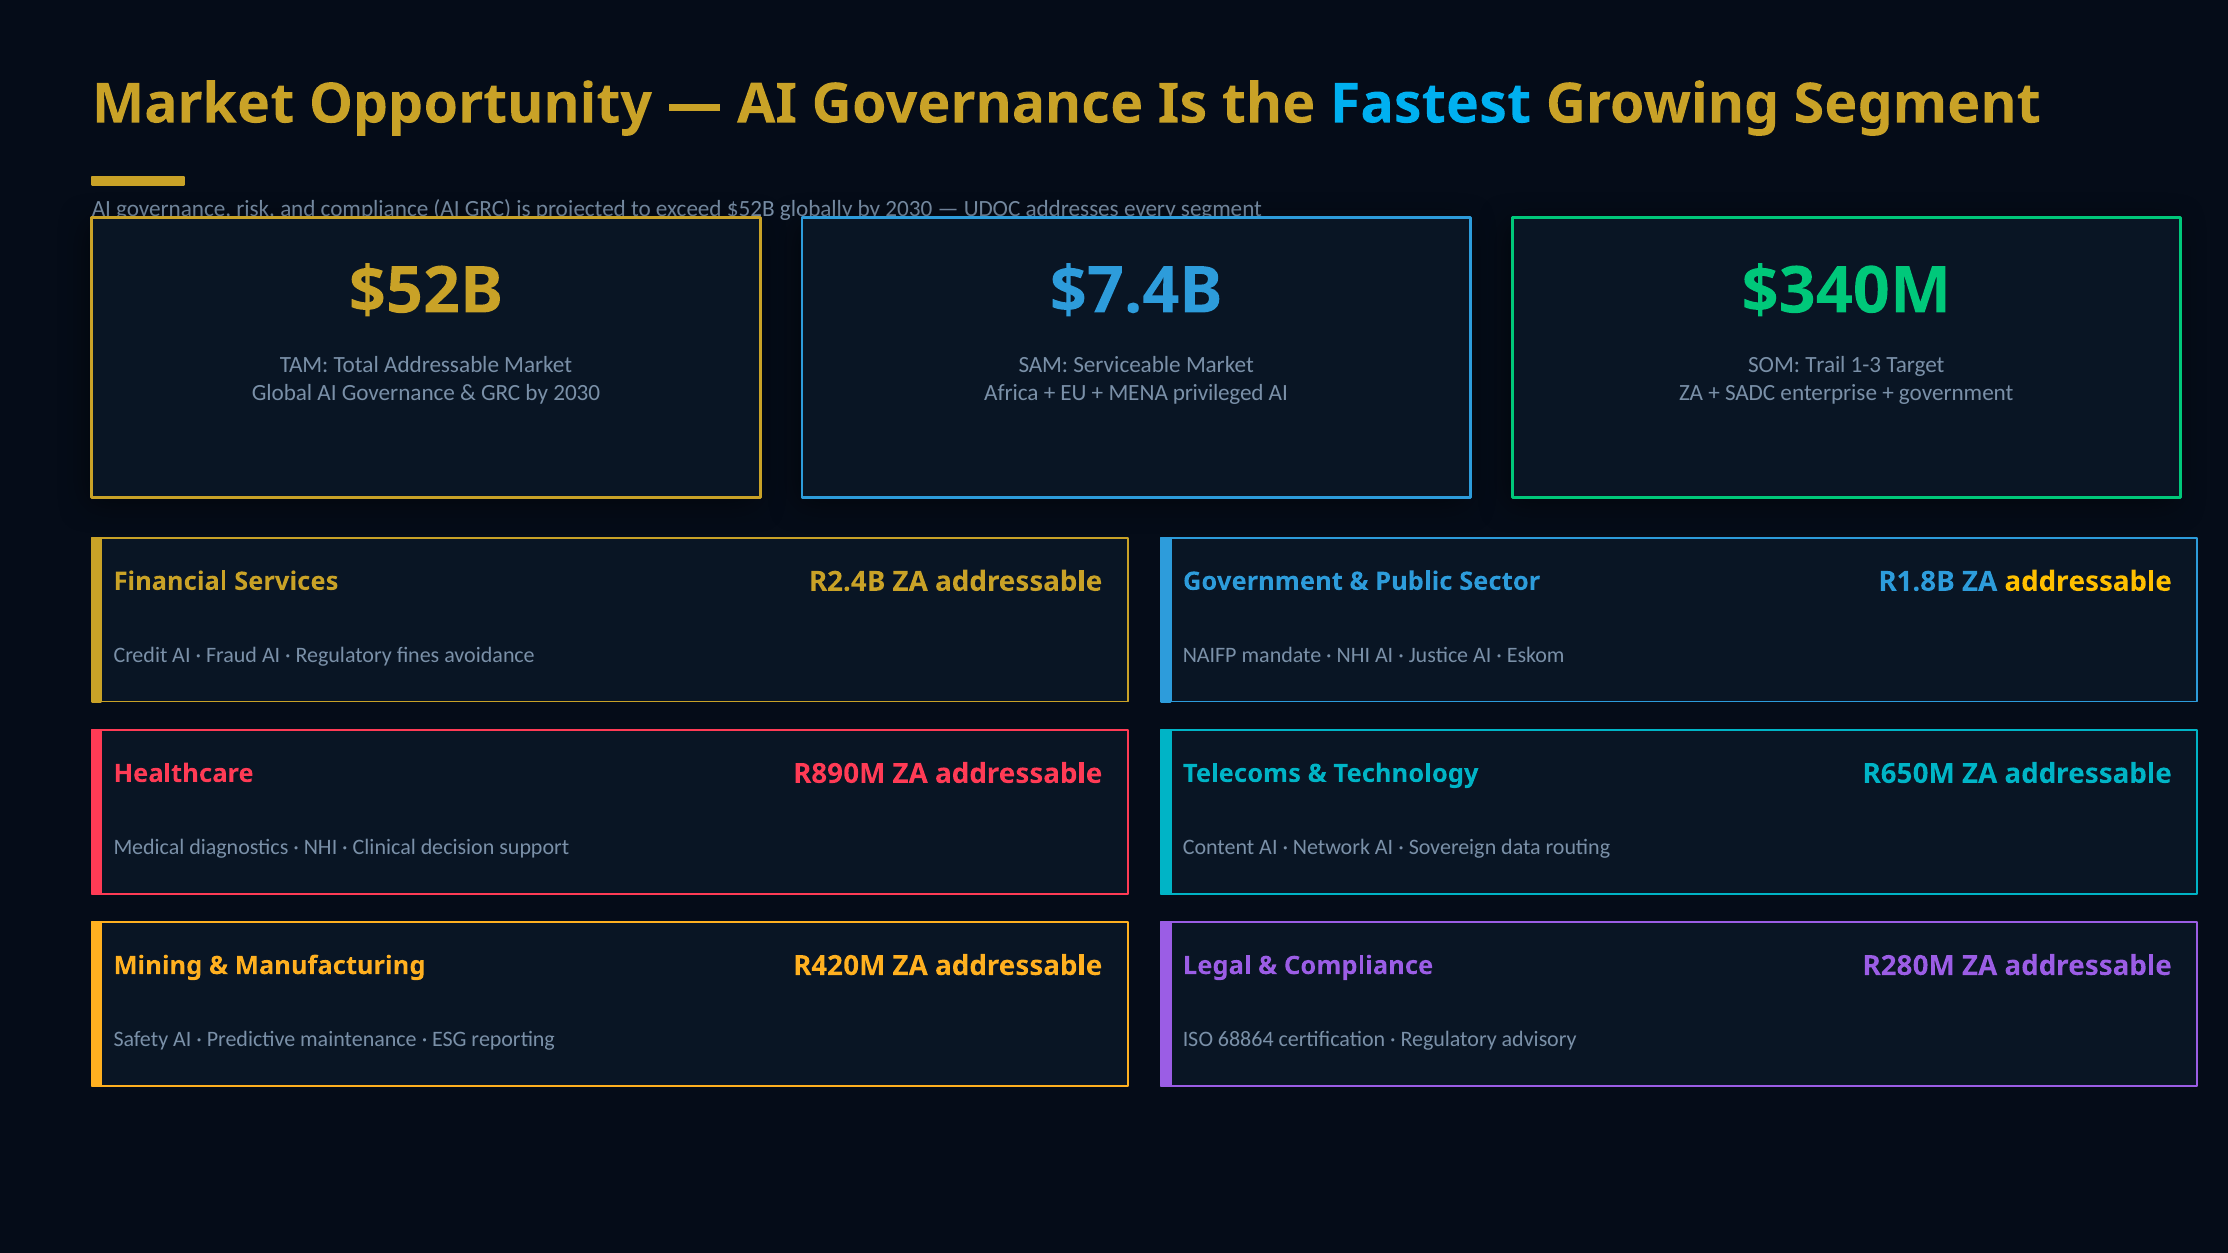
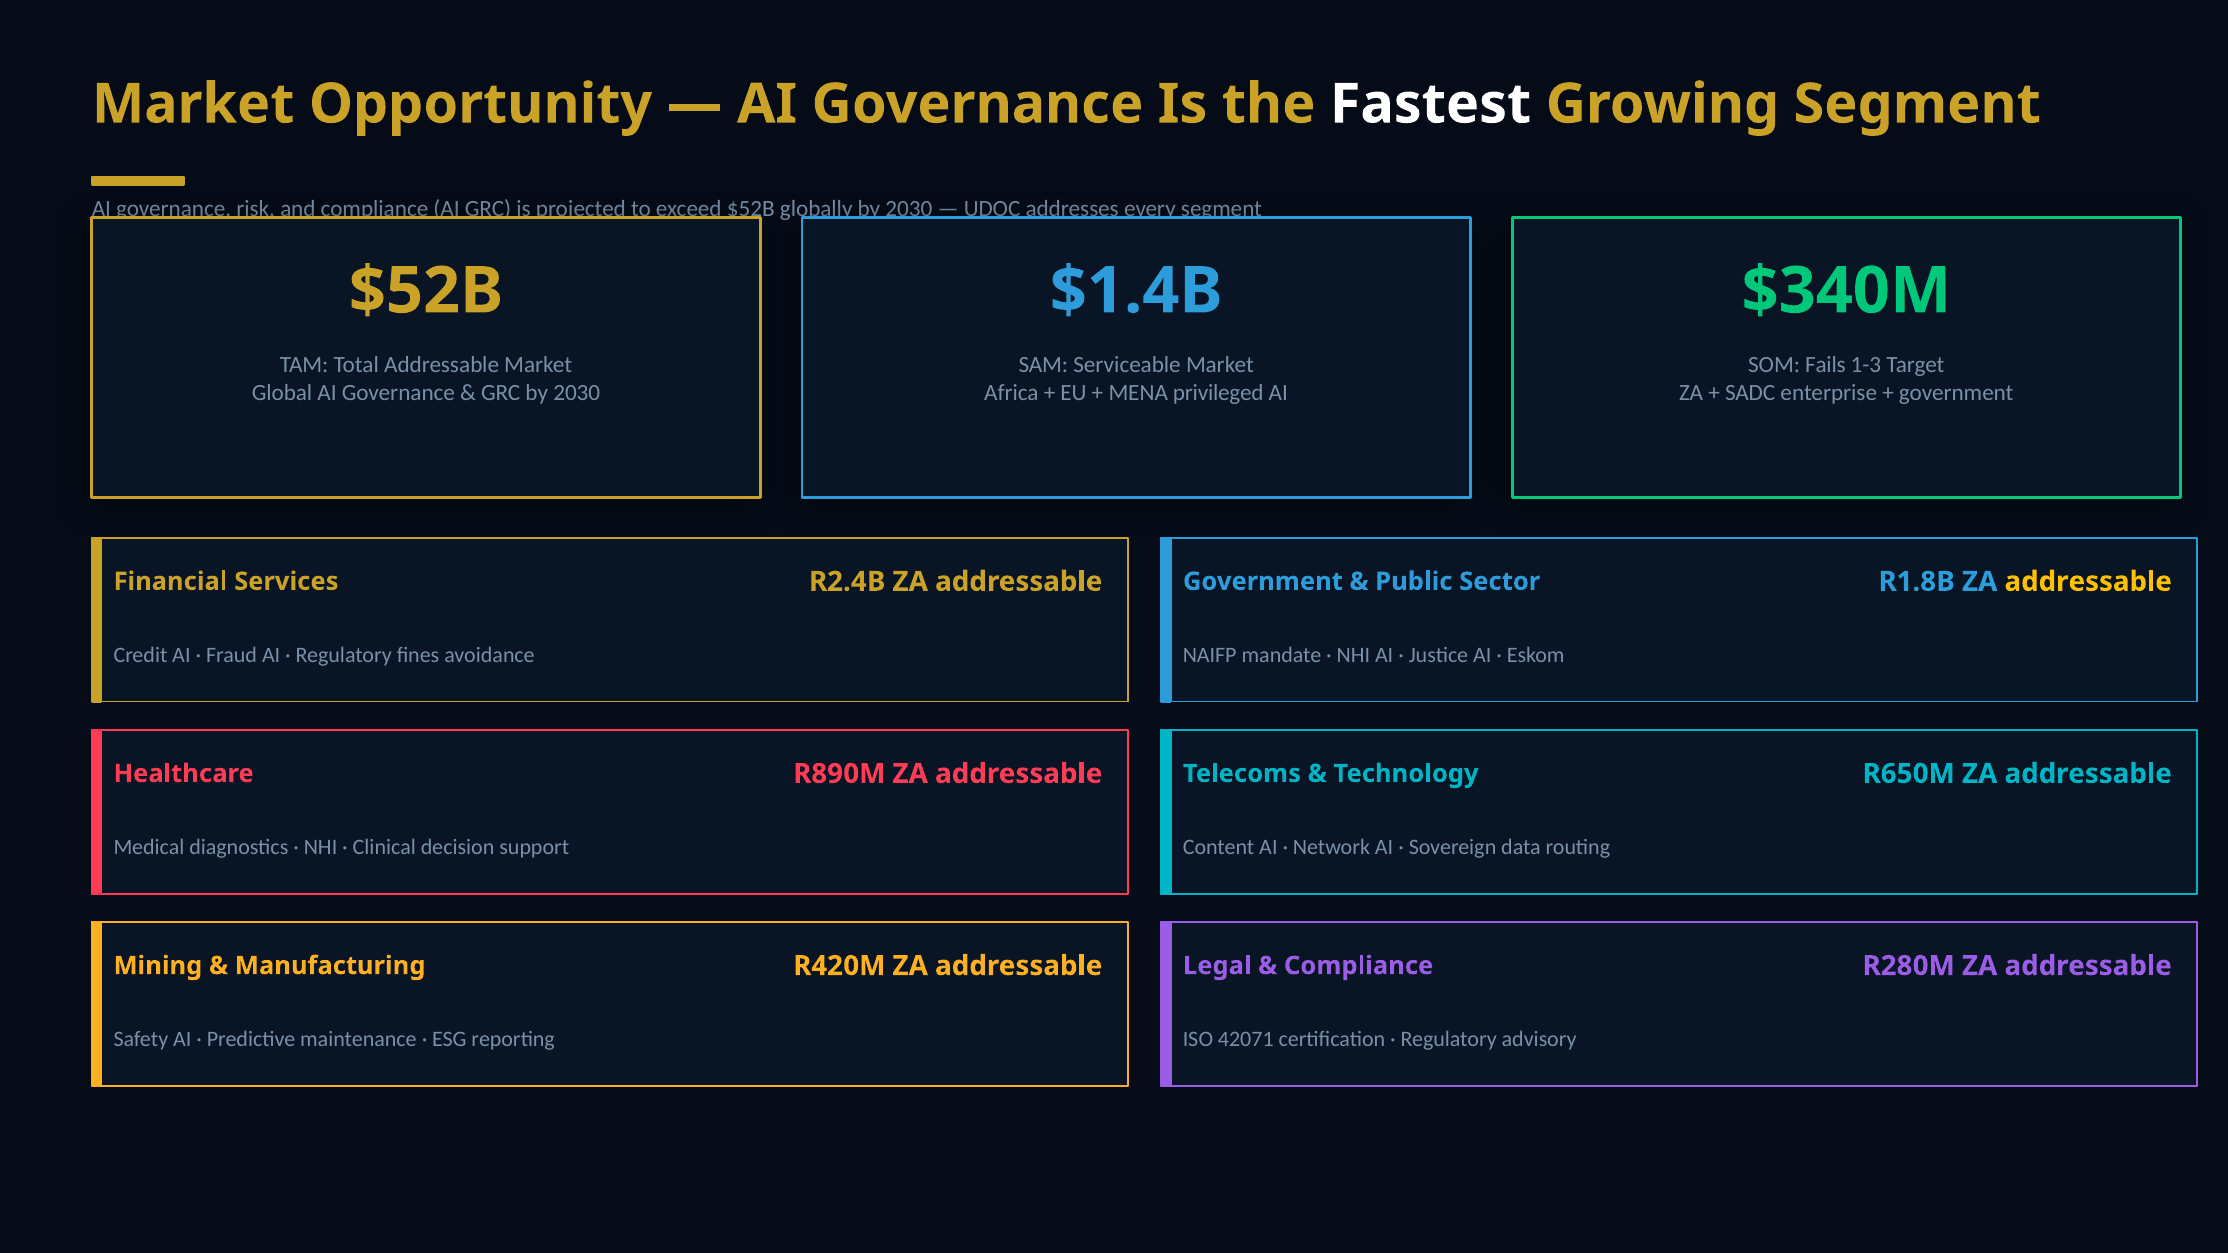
Fastest colour: light blue -> white
$7.4B: $7.4B -> $1.4B
Trail: Trail -> Fails
68864: 68864 -> 42071
